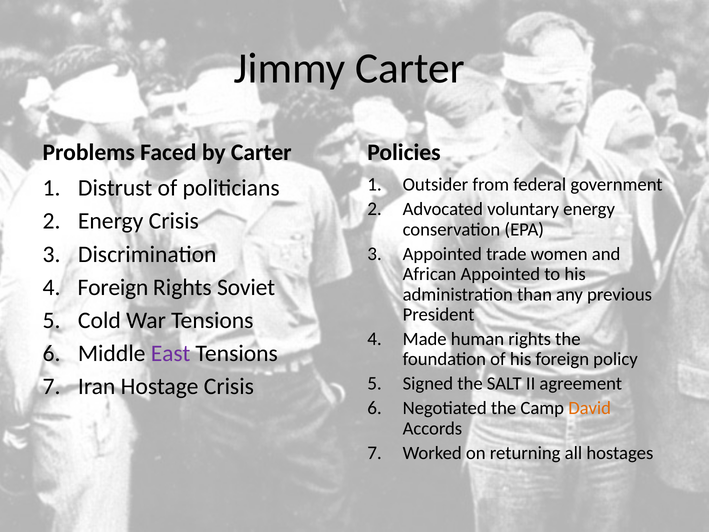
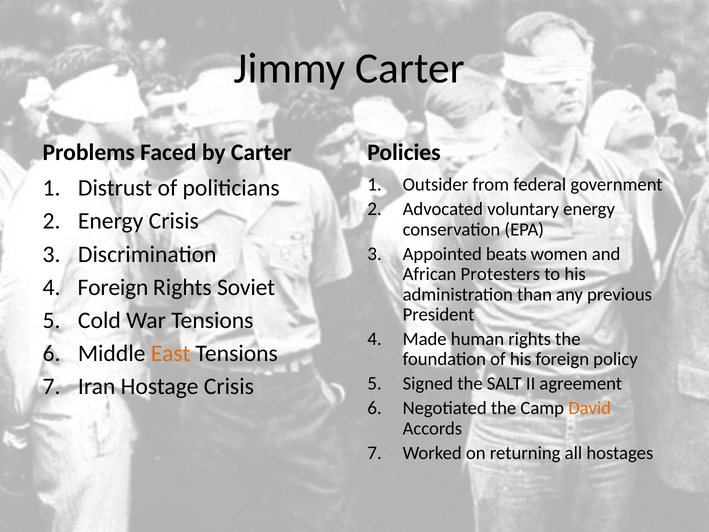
trade: trade -> beats
African Appointed: Appointed -> Protesters
East colour: purple -> orange
